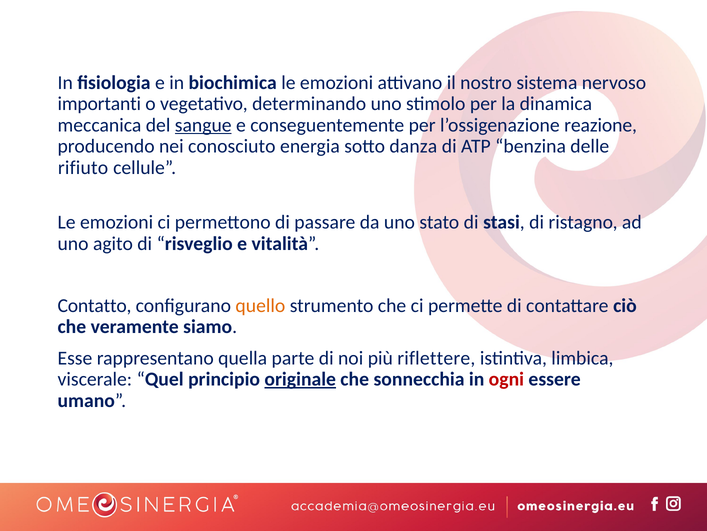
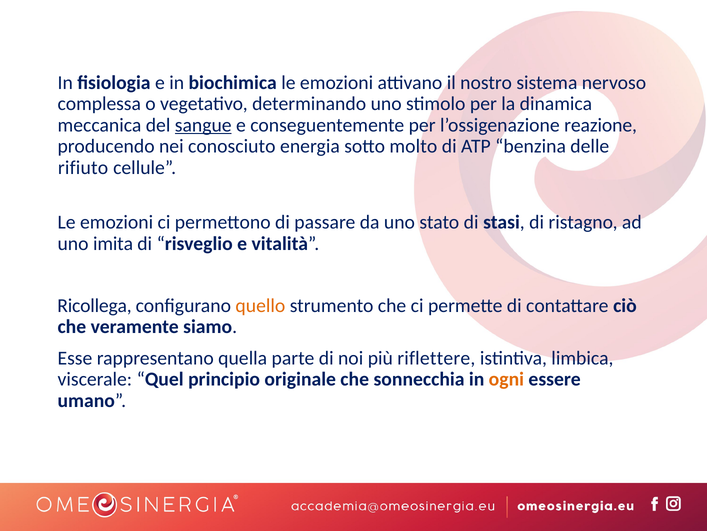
importanti: importanti -> complessa
danza: danza -> molto
agito: agito -> imita
Contatto: Contatto -> Ricollega
originale underline: present -> none
ogni colour: red -> orange
